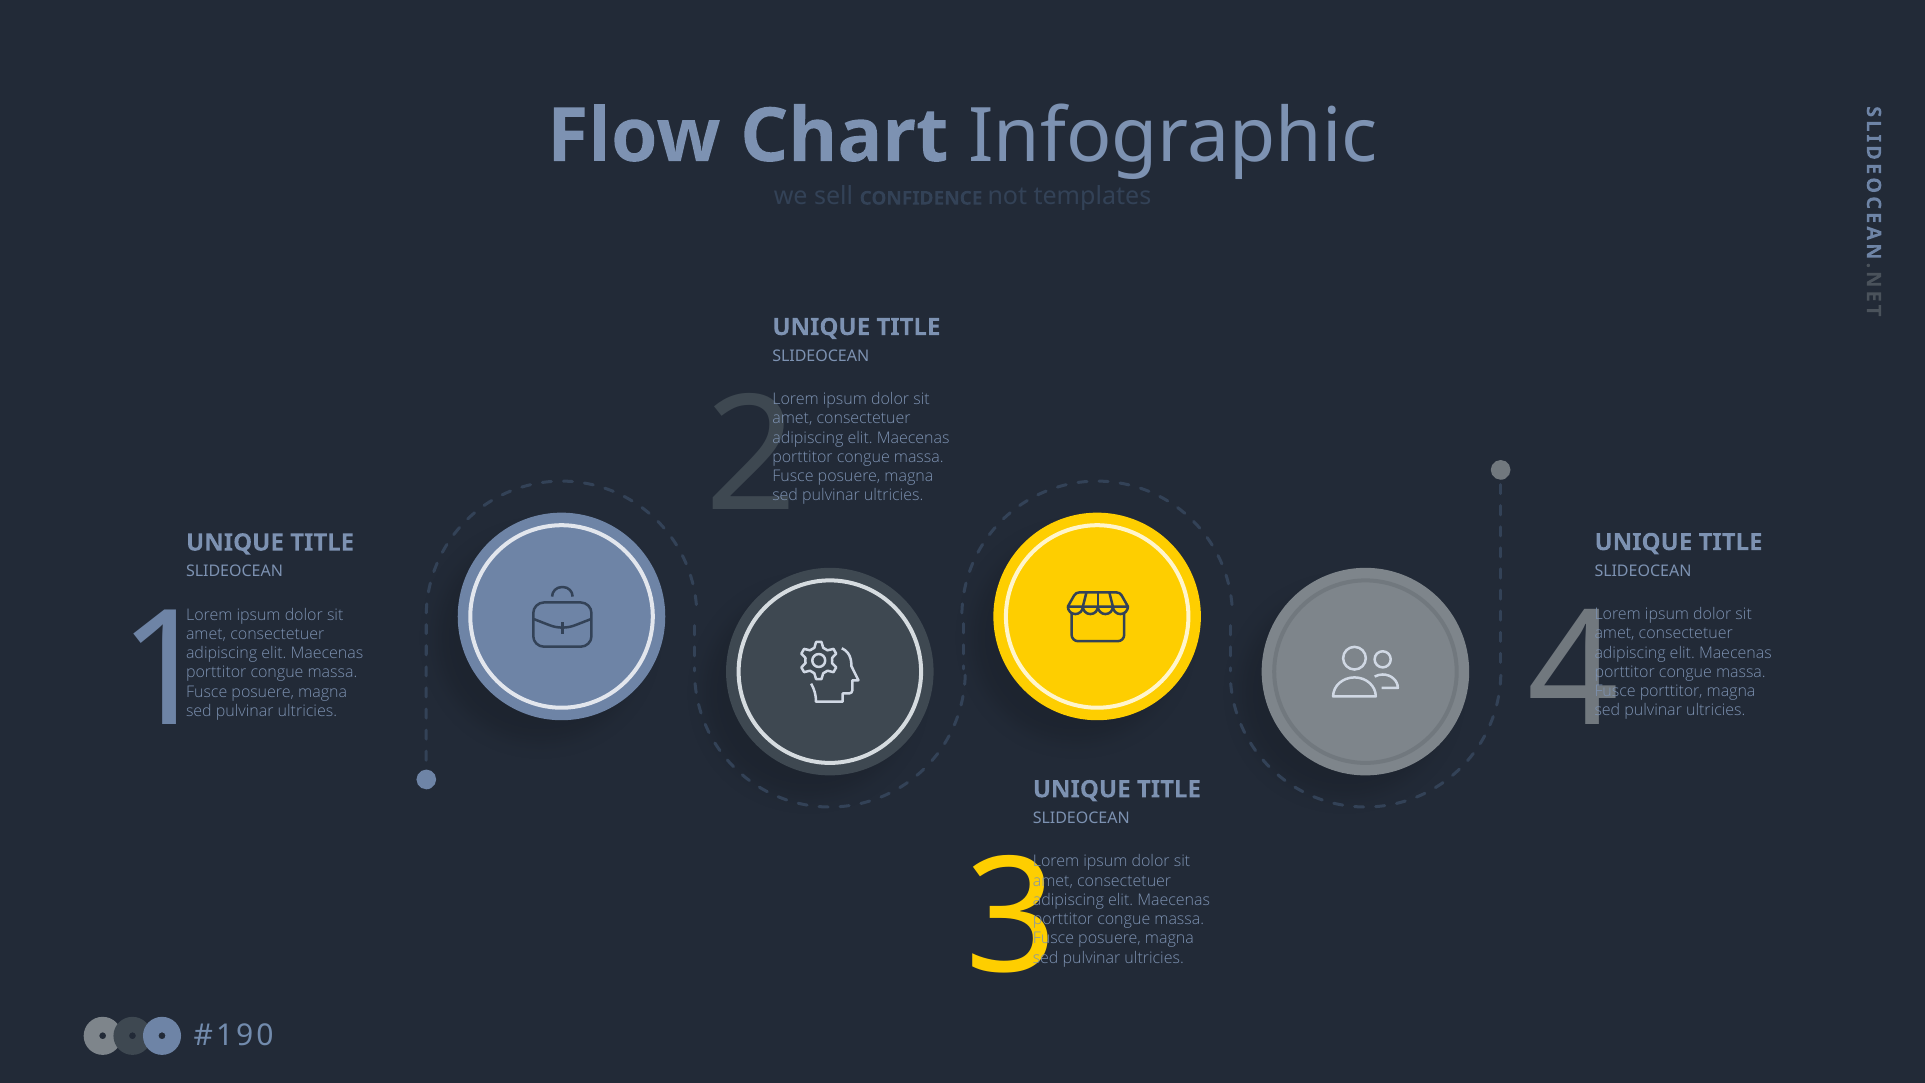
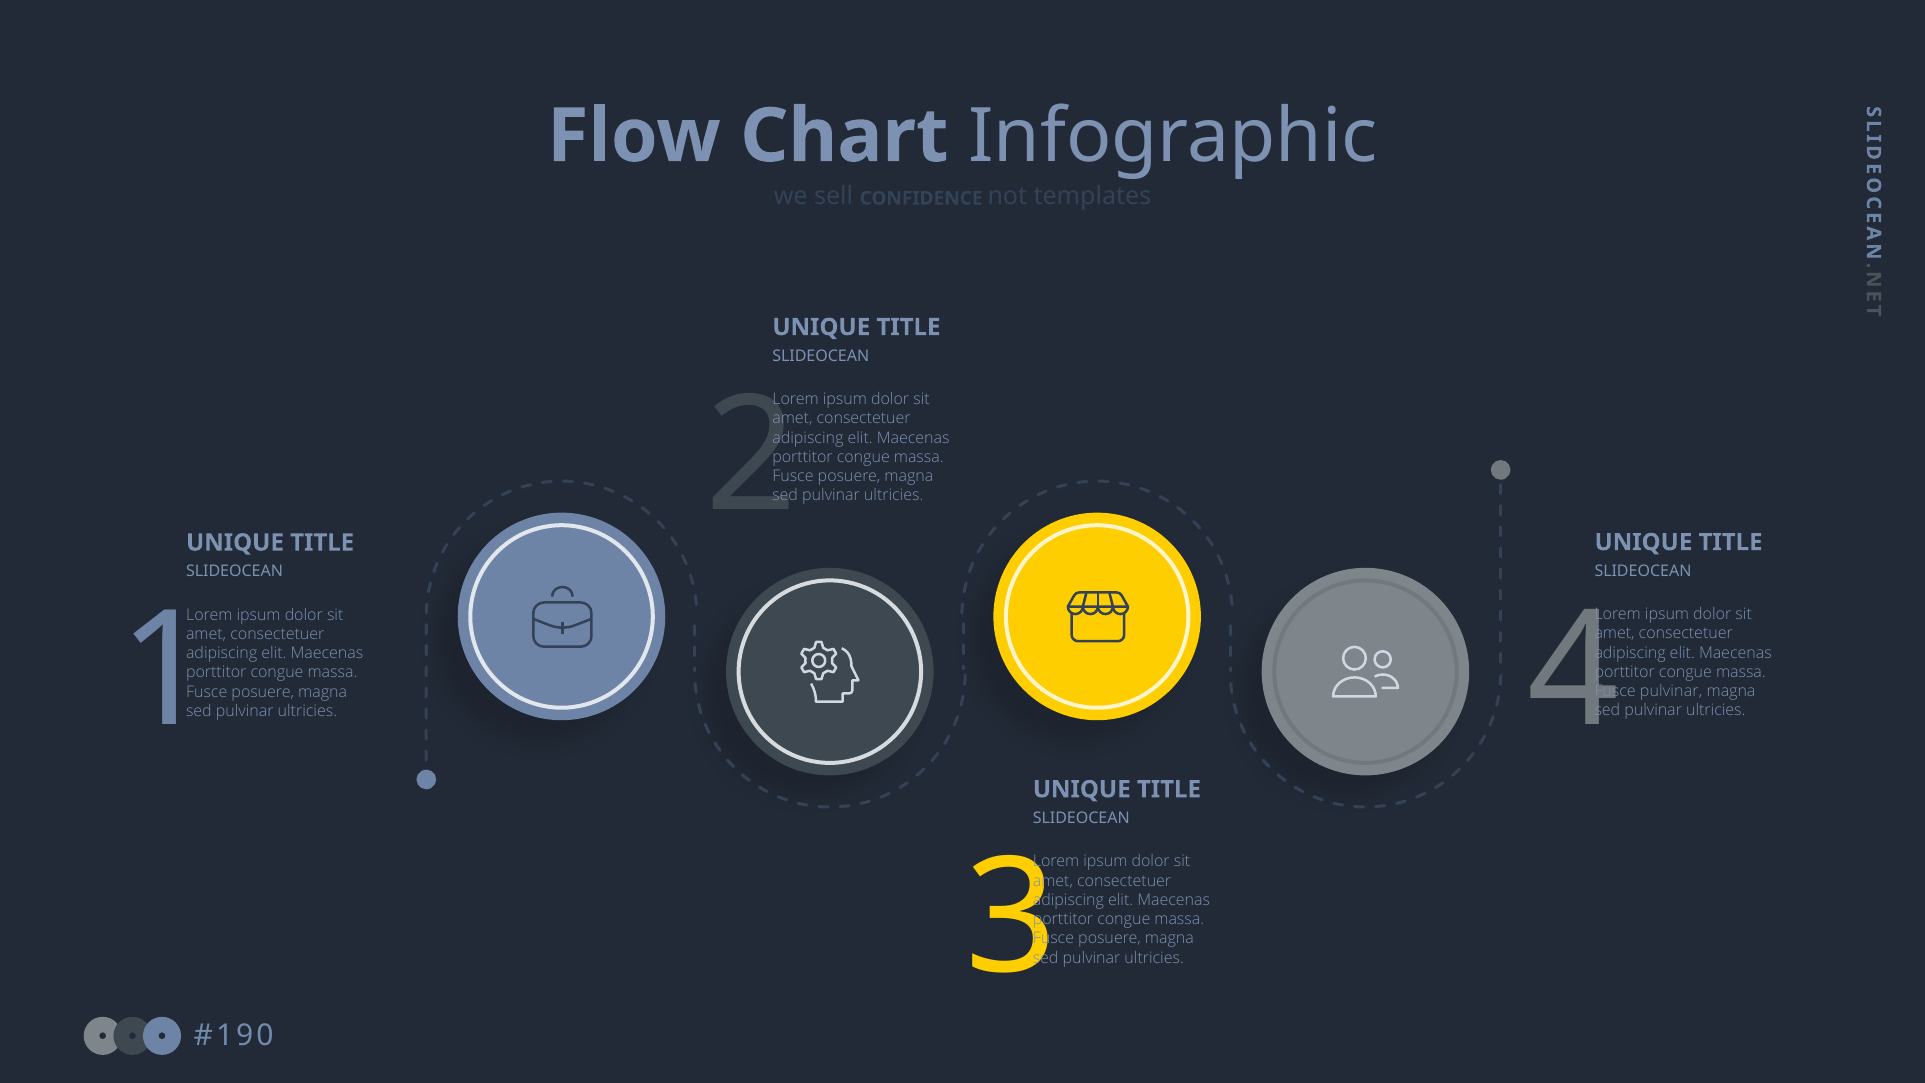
porttitor at (1671, 691): porttitor -> pulvinar
